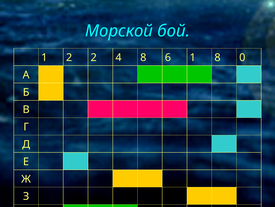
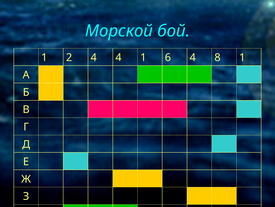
2 2: 2 -> 4
4 8: 8 -> 1
6 1: 1 -> 4
8 0: 0 -> 1
